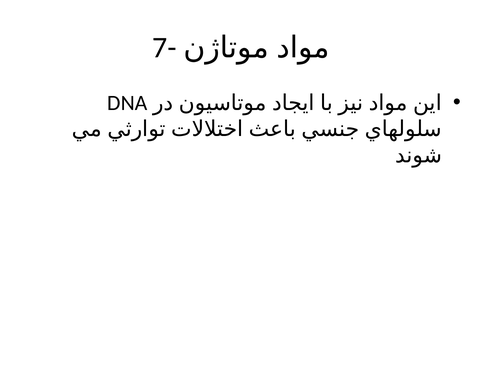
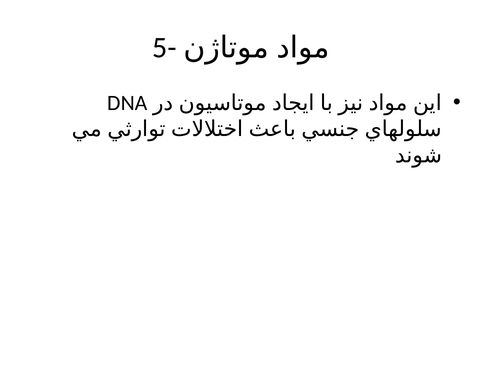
7-: 7- -> 5-
